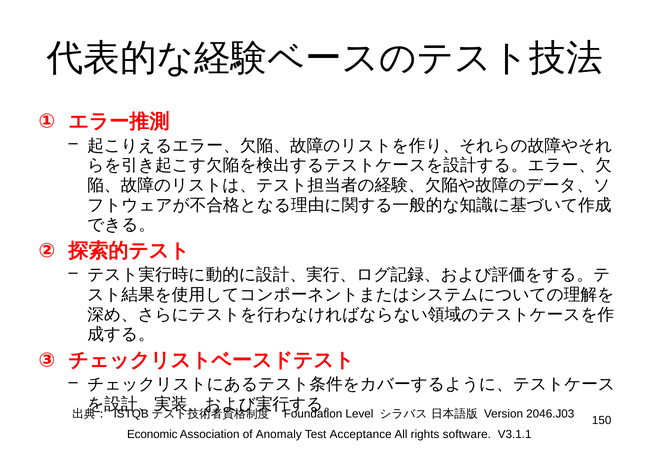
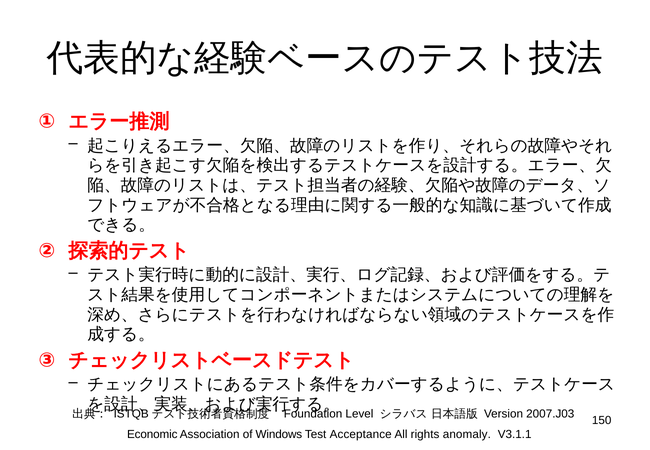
2046.J03: 2046.J03 -> 2007.J03
Anomaly: Anomaly -> Windows
software: software -> anomaly
